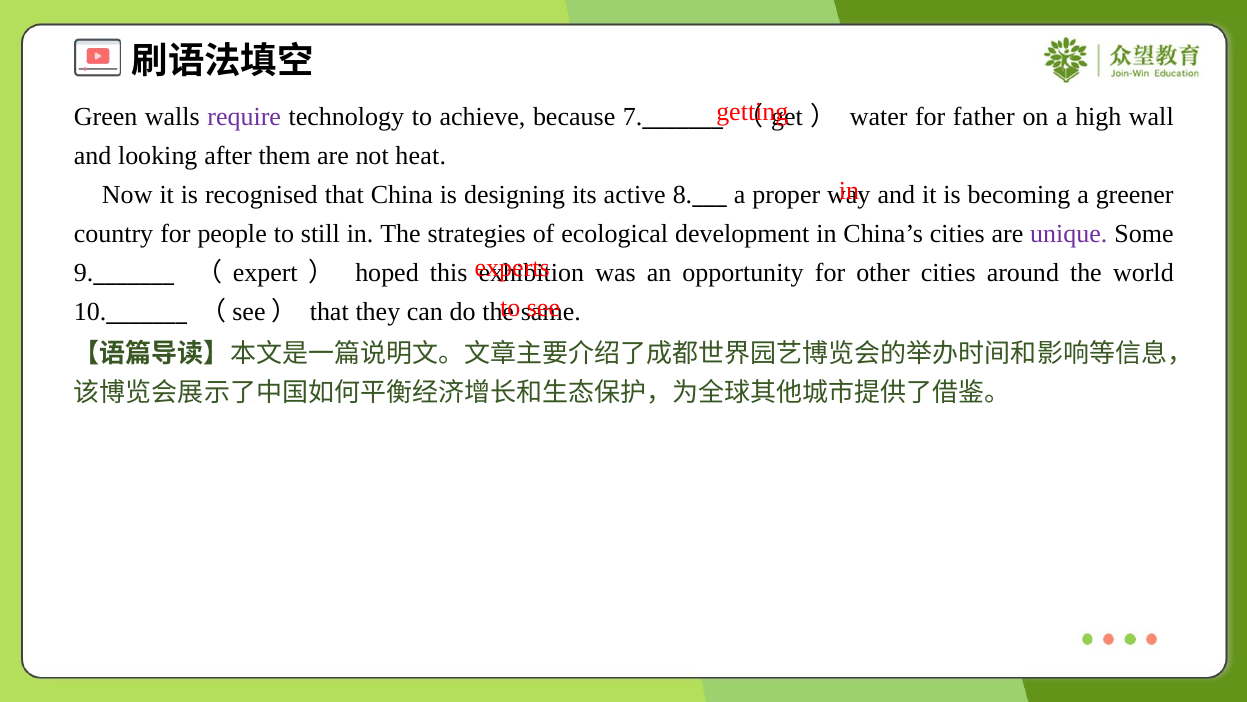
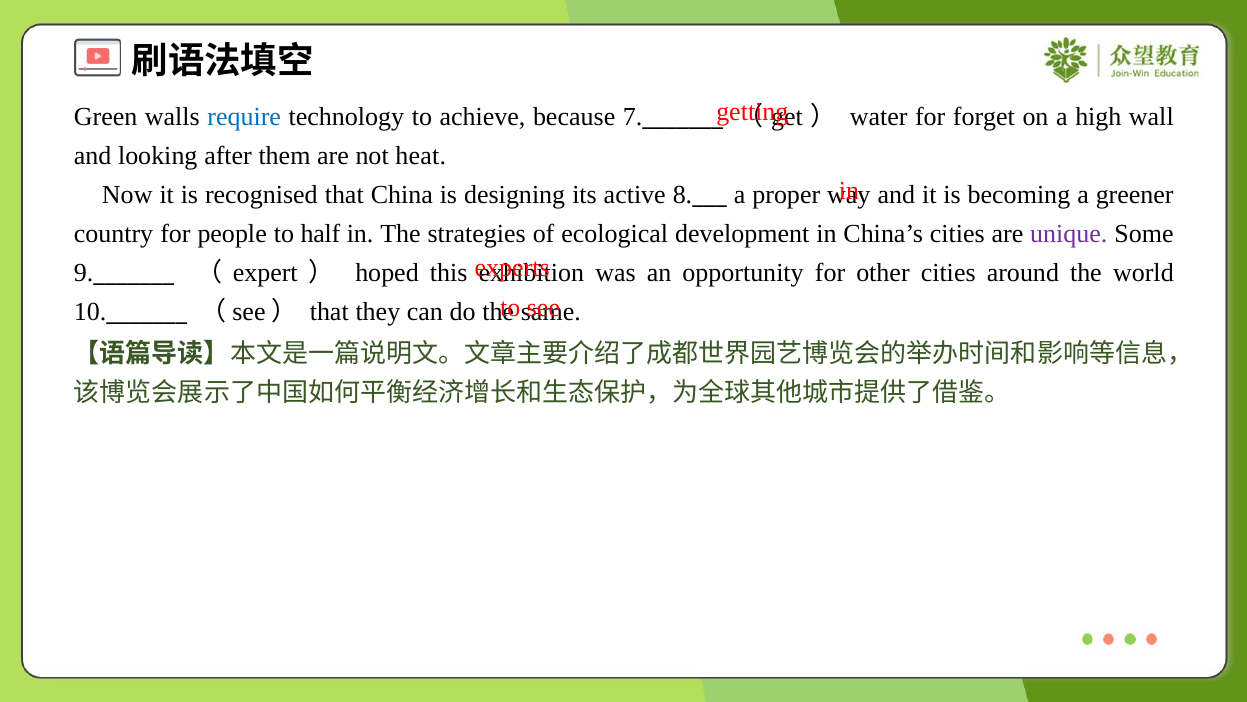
require colour: purple -> blue
father: father -> forget
still: still -> half
